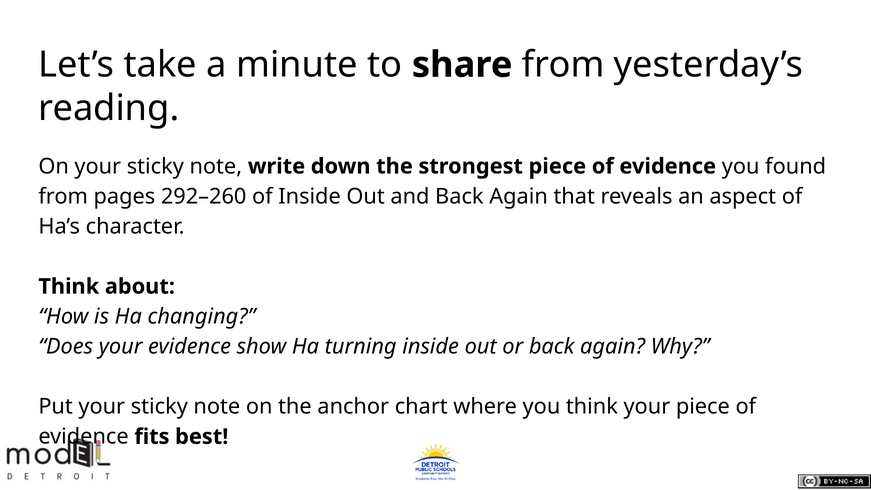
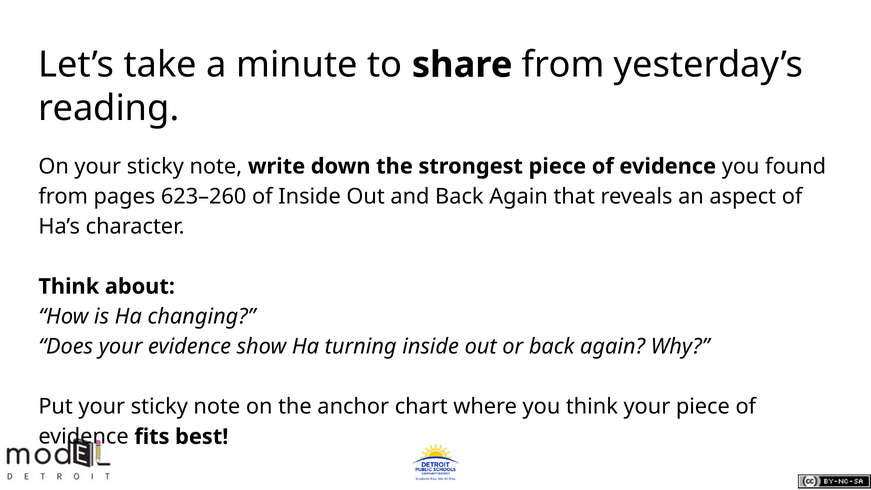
292–260: 292–260 -> 623–260
